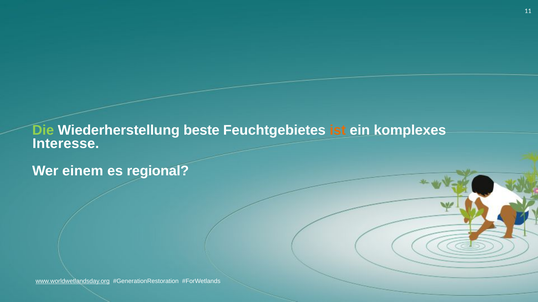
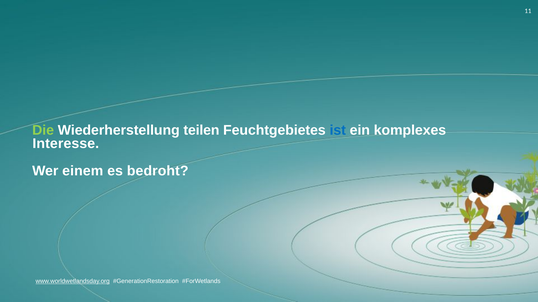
beste: beste -> teilen
ist colour: orange -> blue
regional: regional -> bedroht
